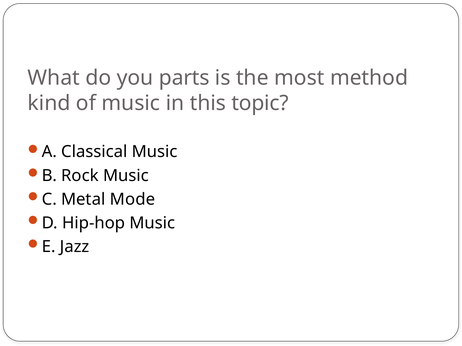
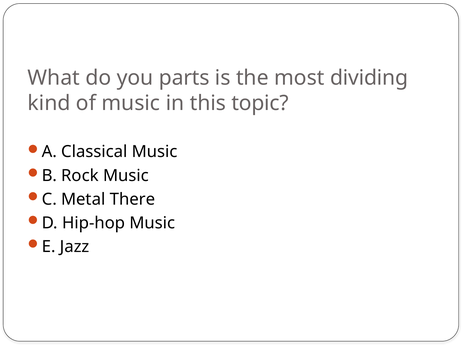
method: method -> dividing
Mode: Mode -> There
